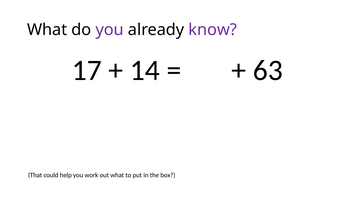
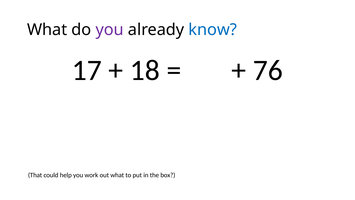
know colour: purple -> blue
14: 14 -> 18
63: 63 -> 76
